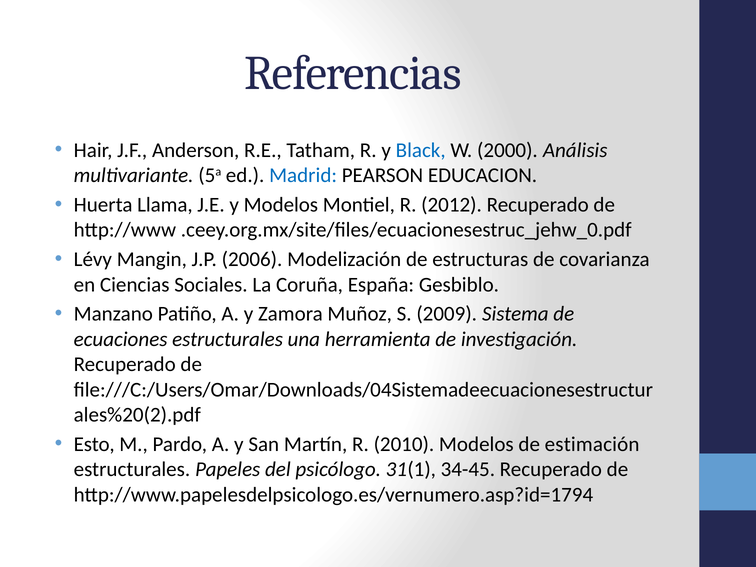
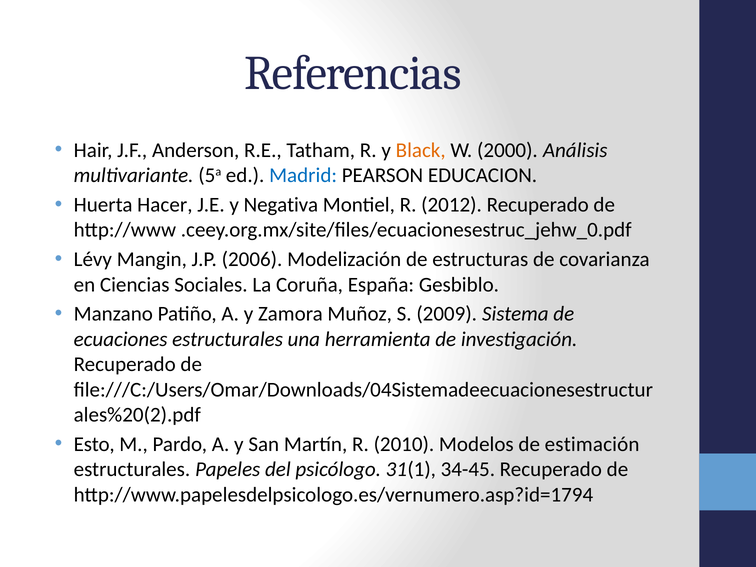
Black colour: blue -> orange
Llama: Llama -> Hacer
y Modelos: Modelos -> Negativa
